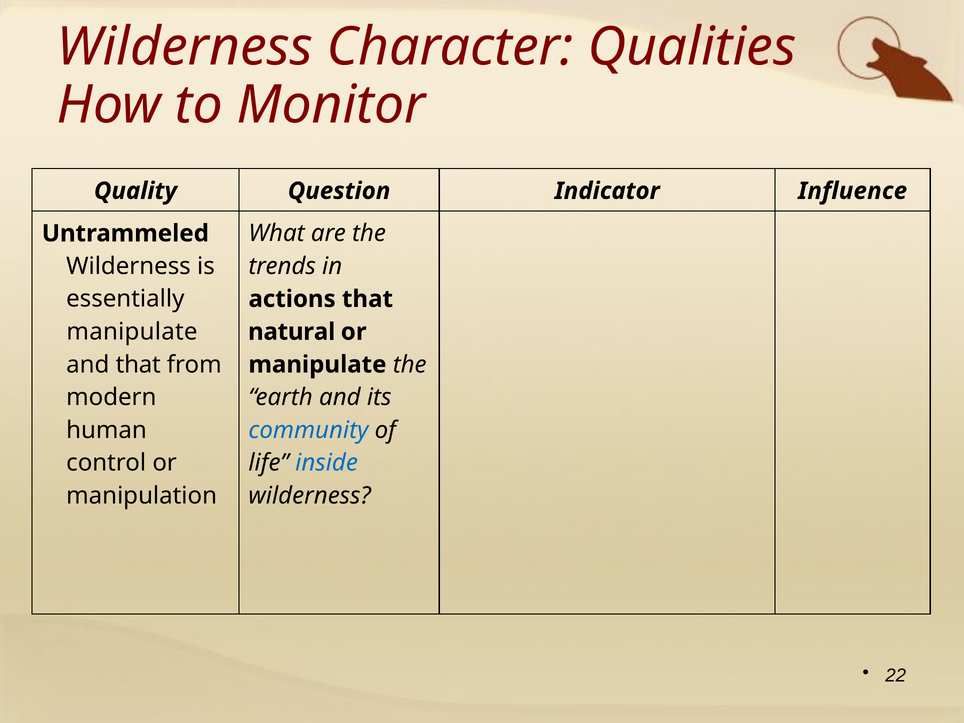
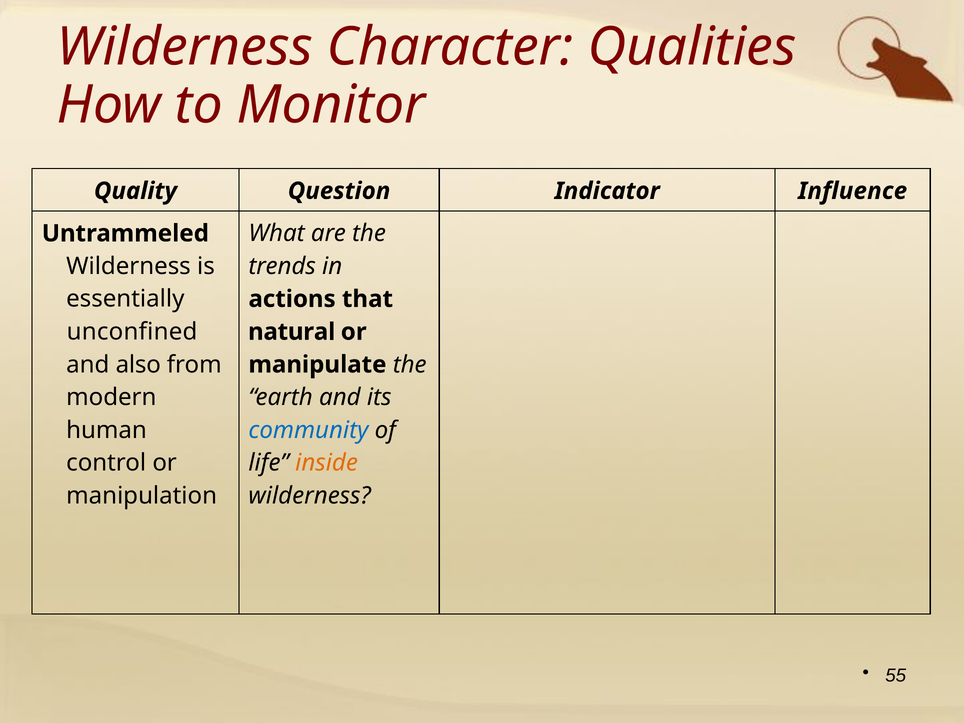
manipulate at (132, 332): manipulate -> unconfined
and that: that -> also
inside colour: blue -> orange
22: 22 -> 55
